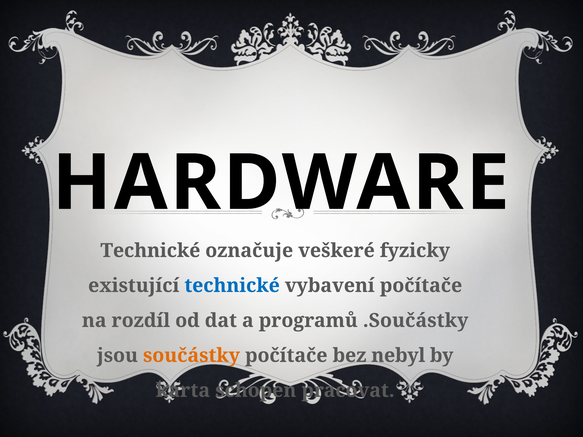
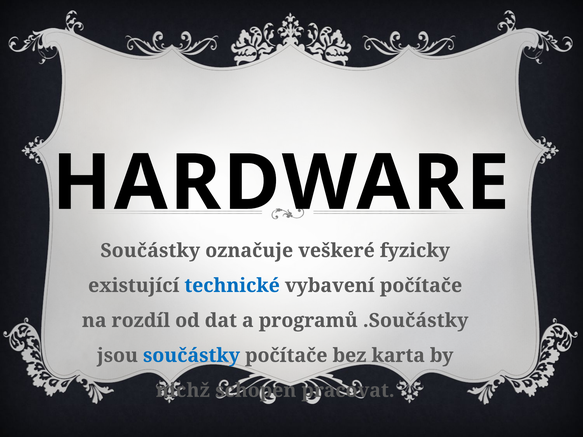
Technické at (150, 251): Technické -> Součástky
součástky at (191, 356) colour: orange -> blue
nebyl: nebyl -> karta
karta: karta -> nichž
